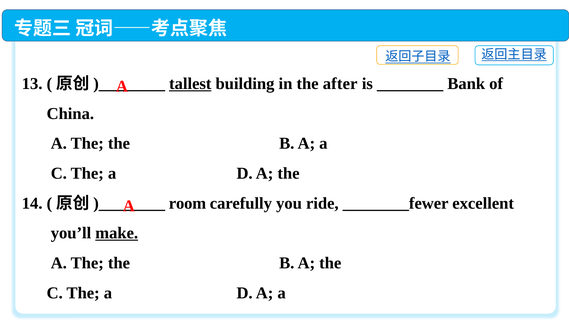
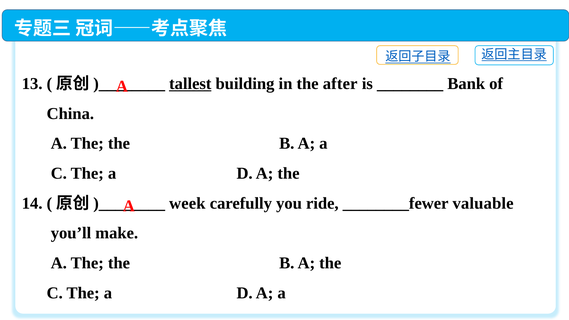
room: room -> week
excellent: excellent -> valuable
make underline: present -> none
